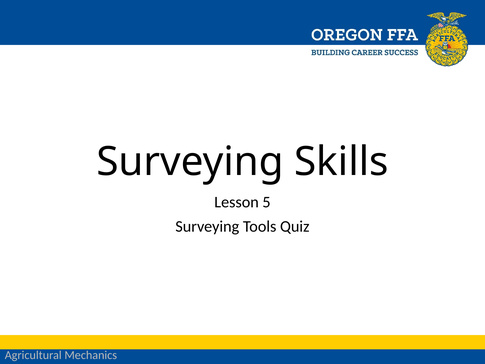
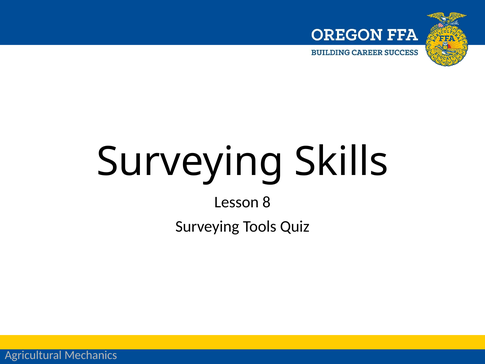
5: 5 -> 8
